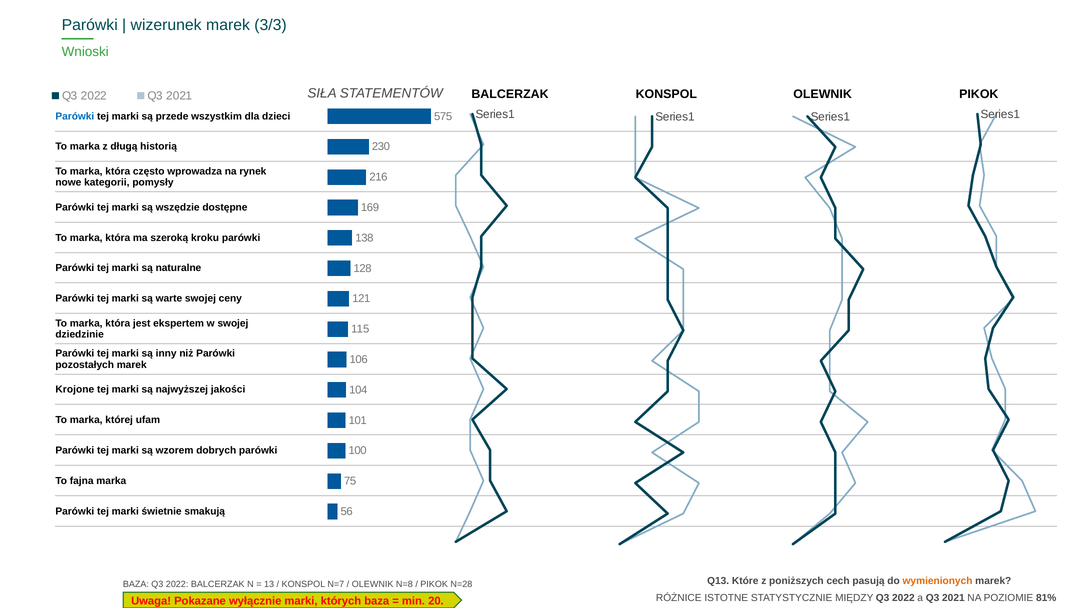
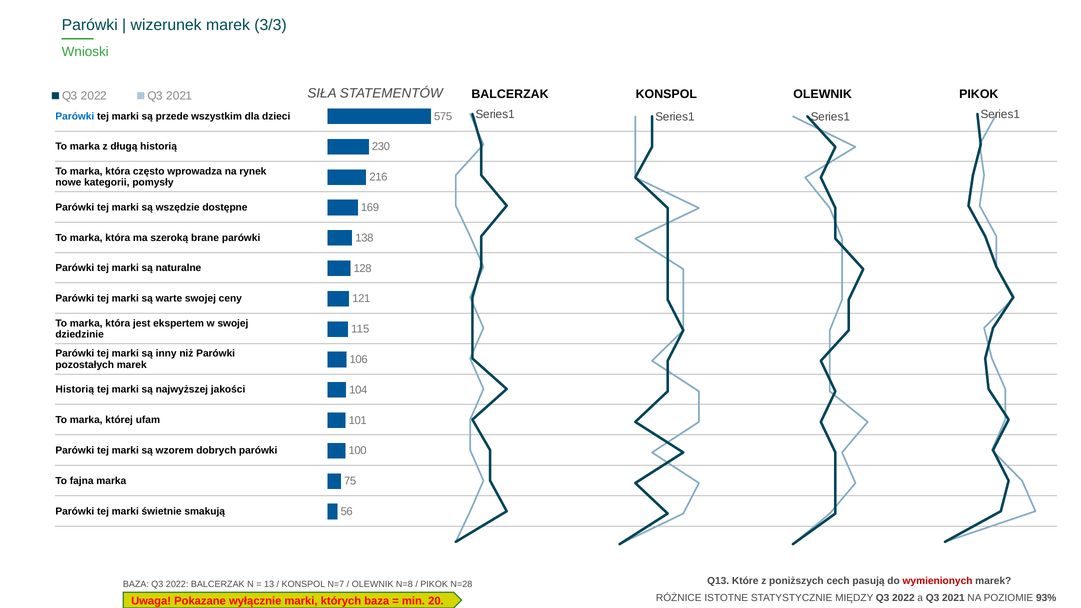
kroku: kroku -> brane
Krojone at (75, 390): Krojone -> Historią
wymienionych colour: orange -> red
81%: 81% -> 93%
